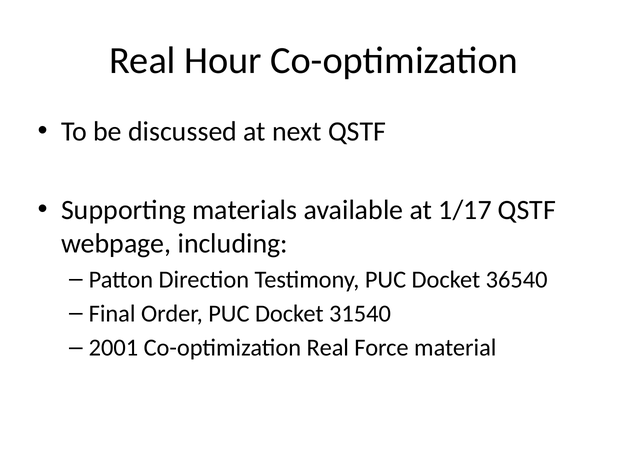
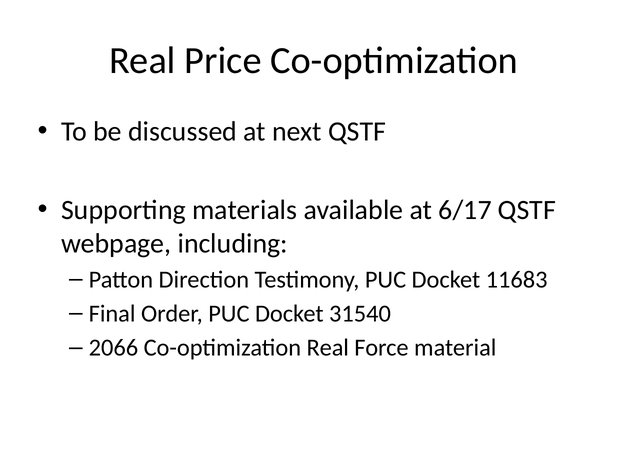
Hour: Hour -> Price
1/17: 1/17 -> 6/17
36540: 36540 -> 11683
2001: 2001 -> 2066
